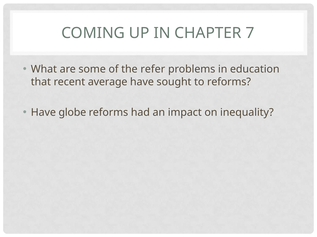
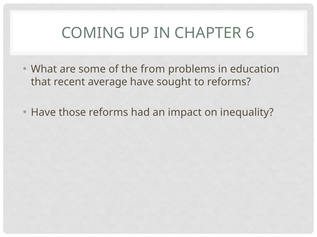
7: 7 -> 6
refer: refer -> from
globe: globe -> those
